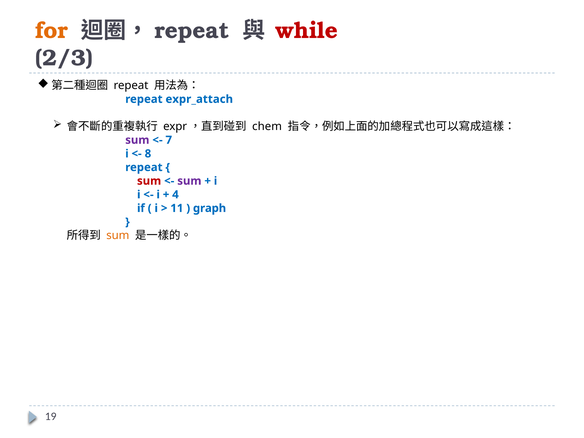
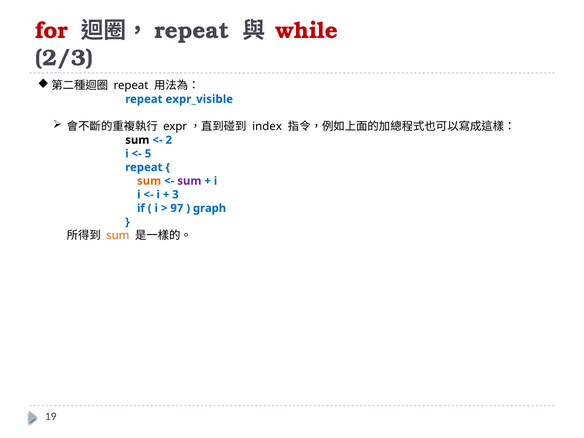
for colour: orange -> red
expr_attach: expr_attach -> expr_visible
chem: chem -> index
sum at (137, 140) colour: purple -> black
7: 7 -> 2
8: 8 -> 5
sum at (149, 181) colour: red -> orange
4: 4 -> 3
11: 11 -> 97
